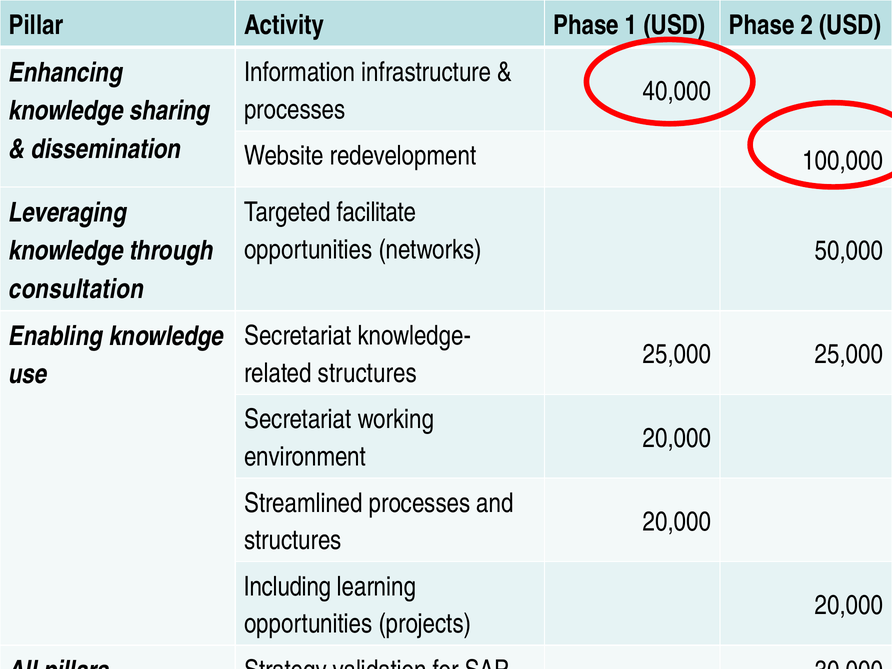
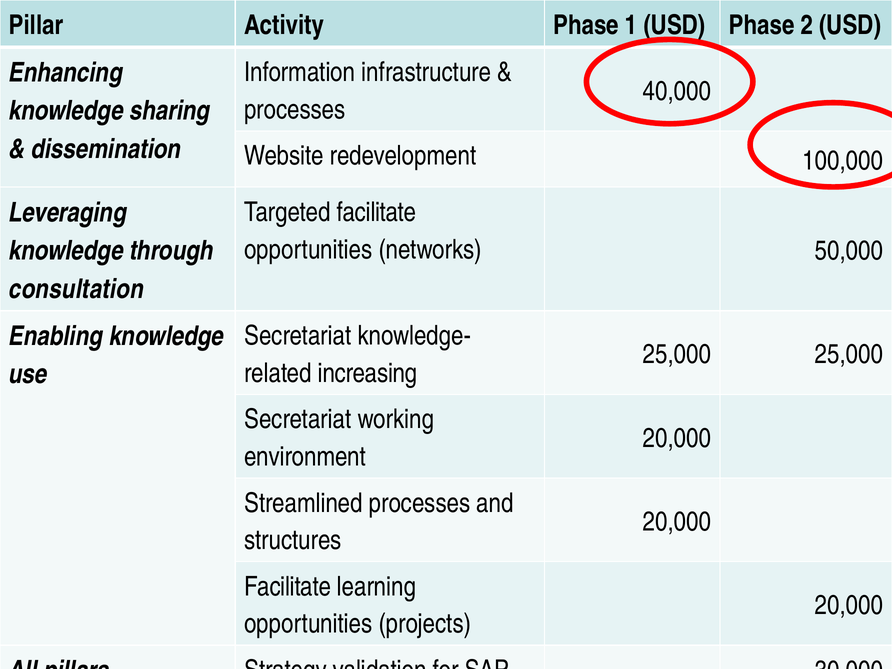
structures at (367, 373): structures -> increasing
Including at (288, 587): Including -> Facilitate
